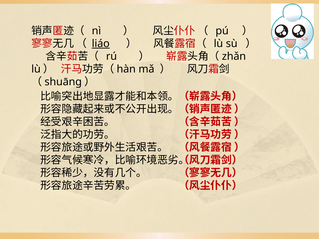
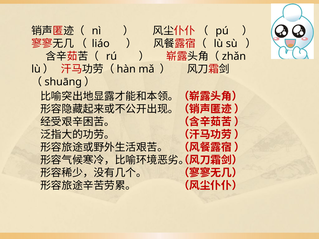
liáo underline: present -> none
